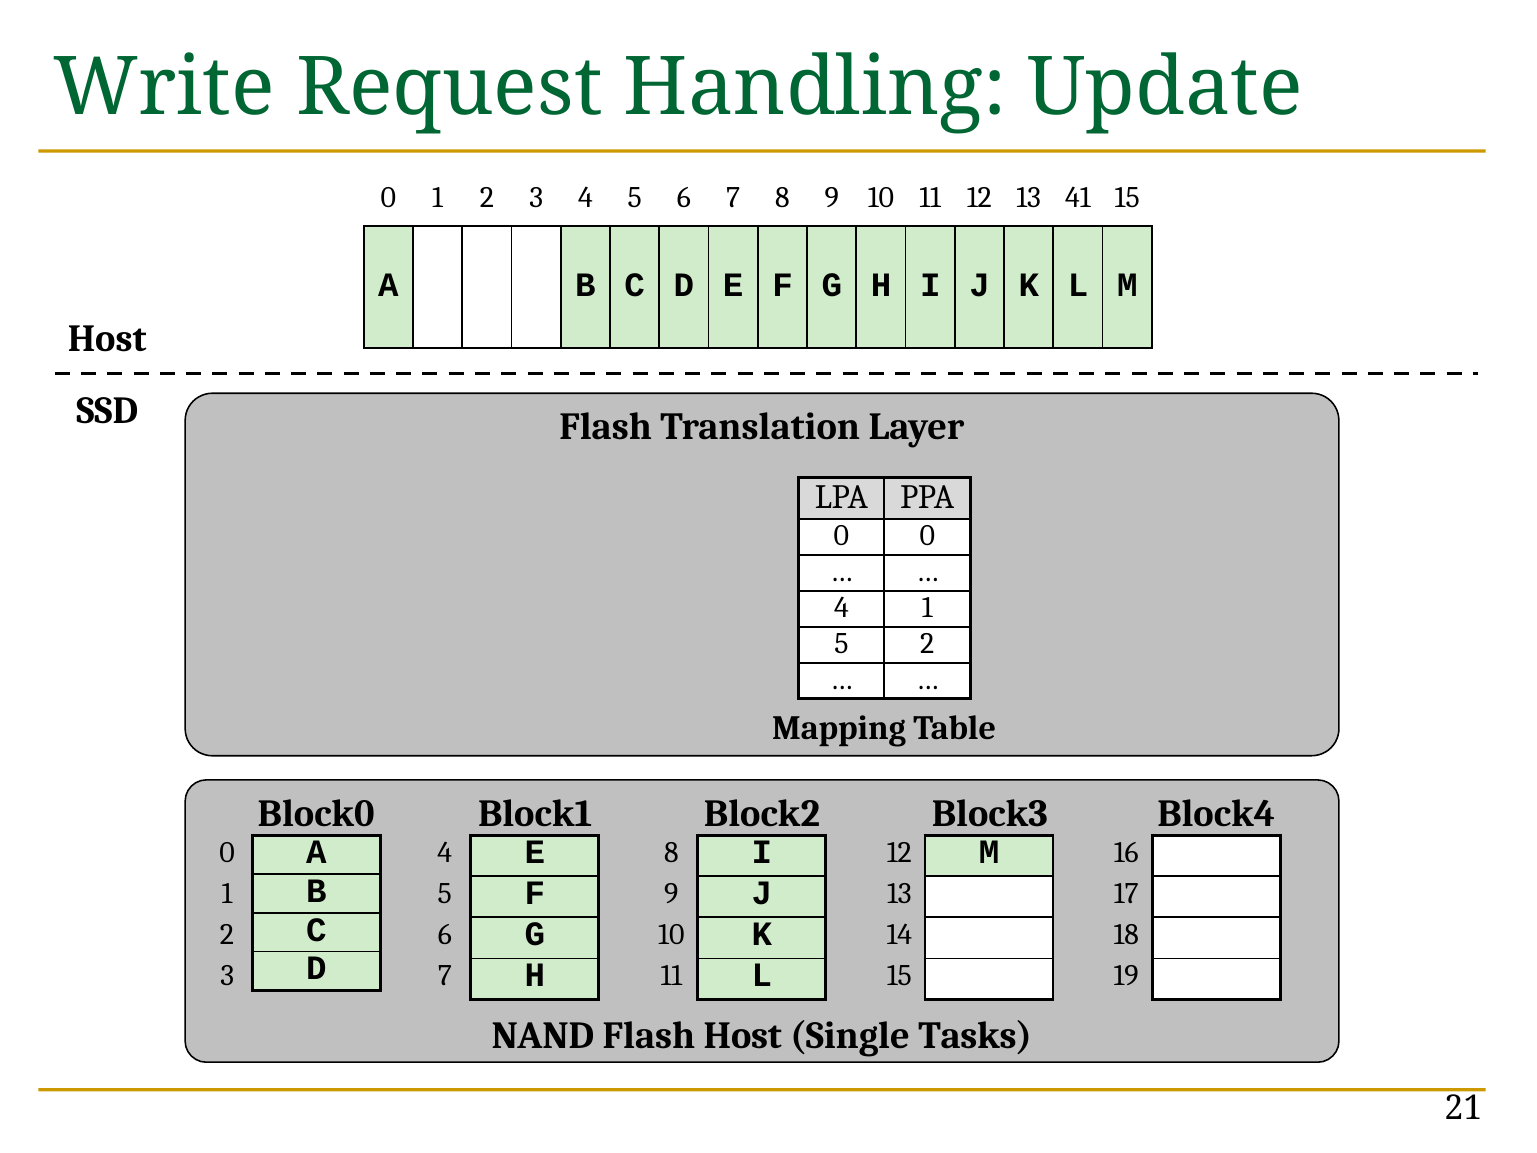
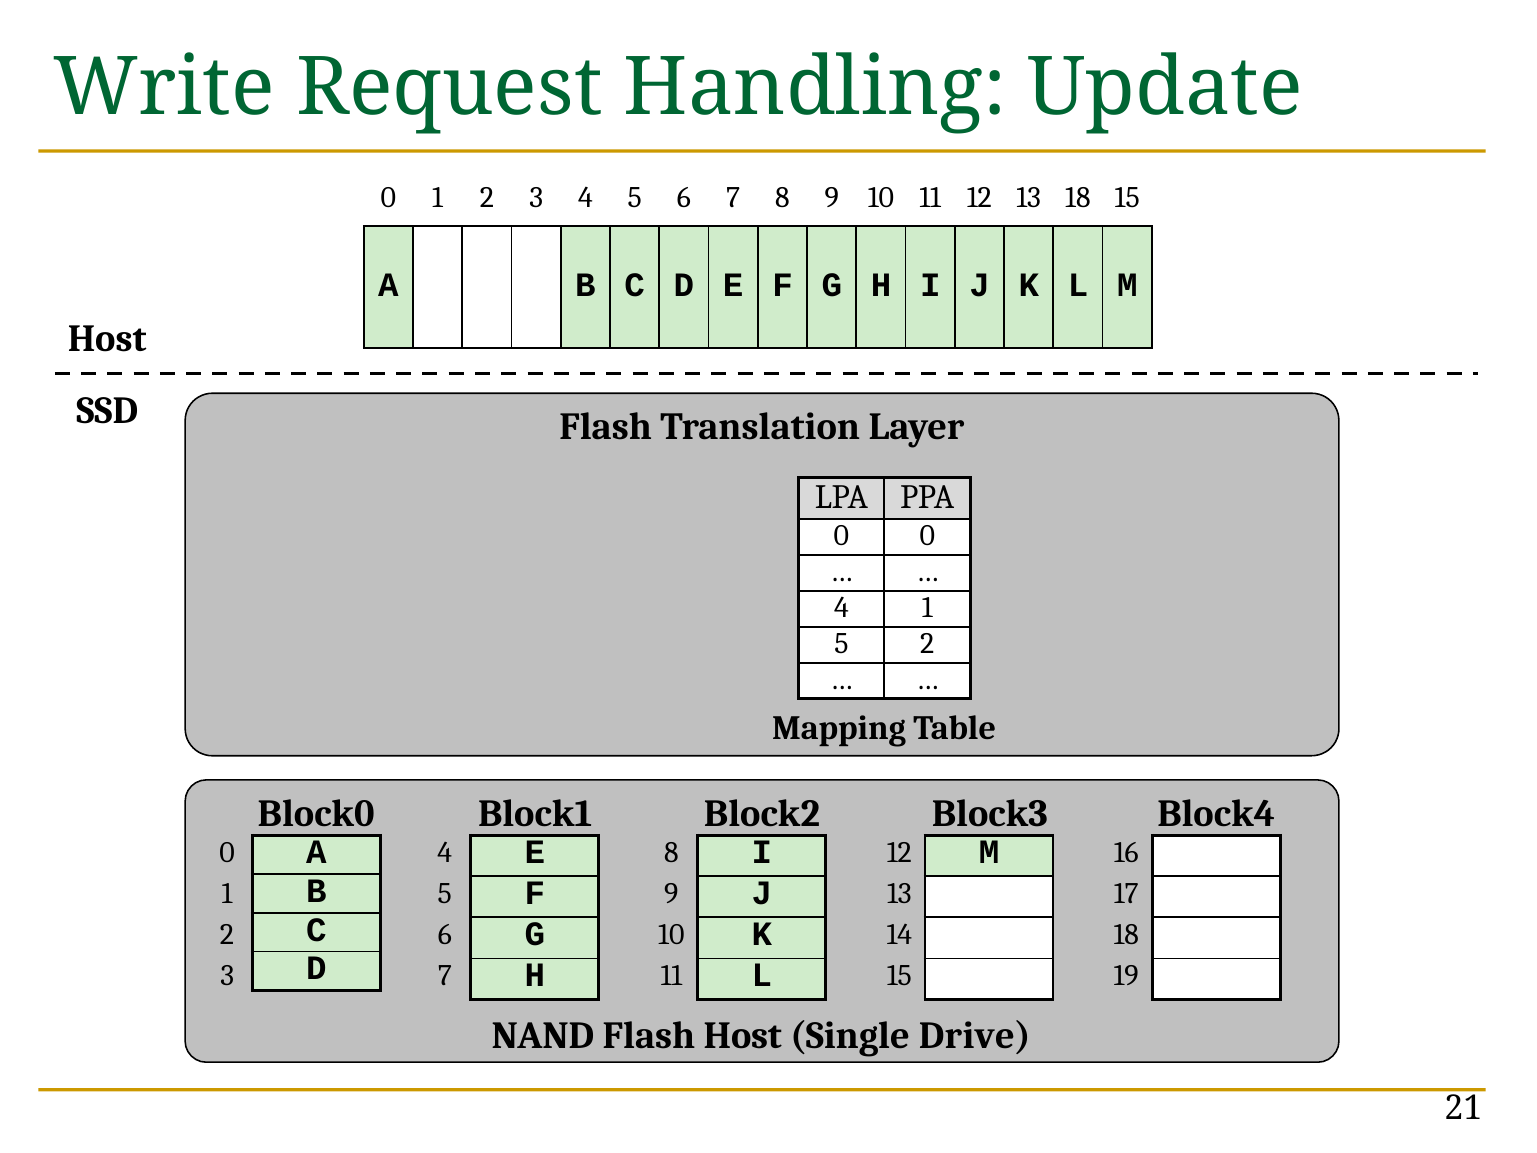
13 41: 41 -> 18
Tasks: Tasks -> Drive
